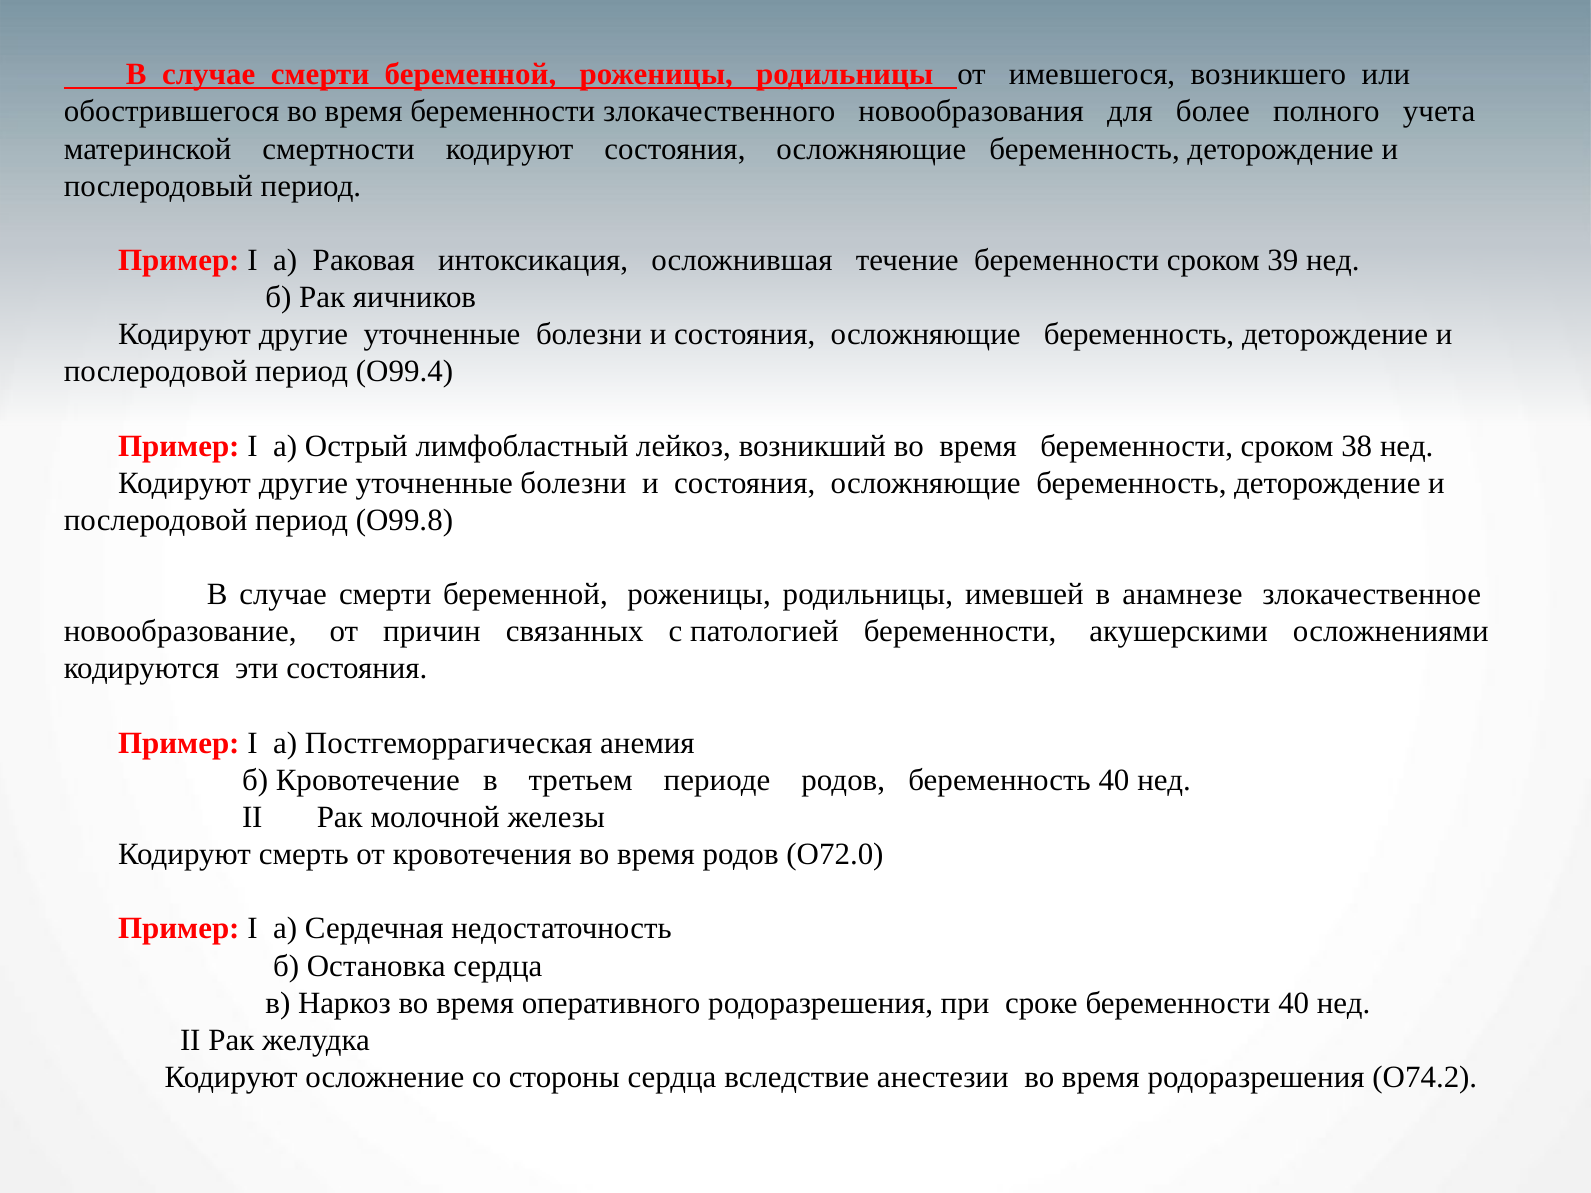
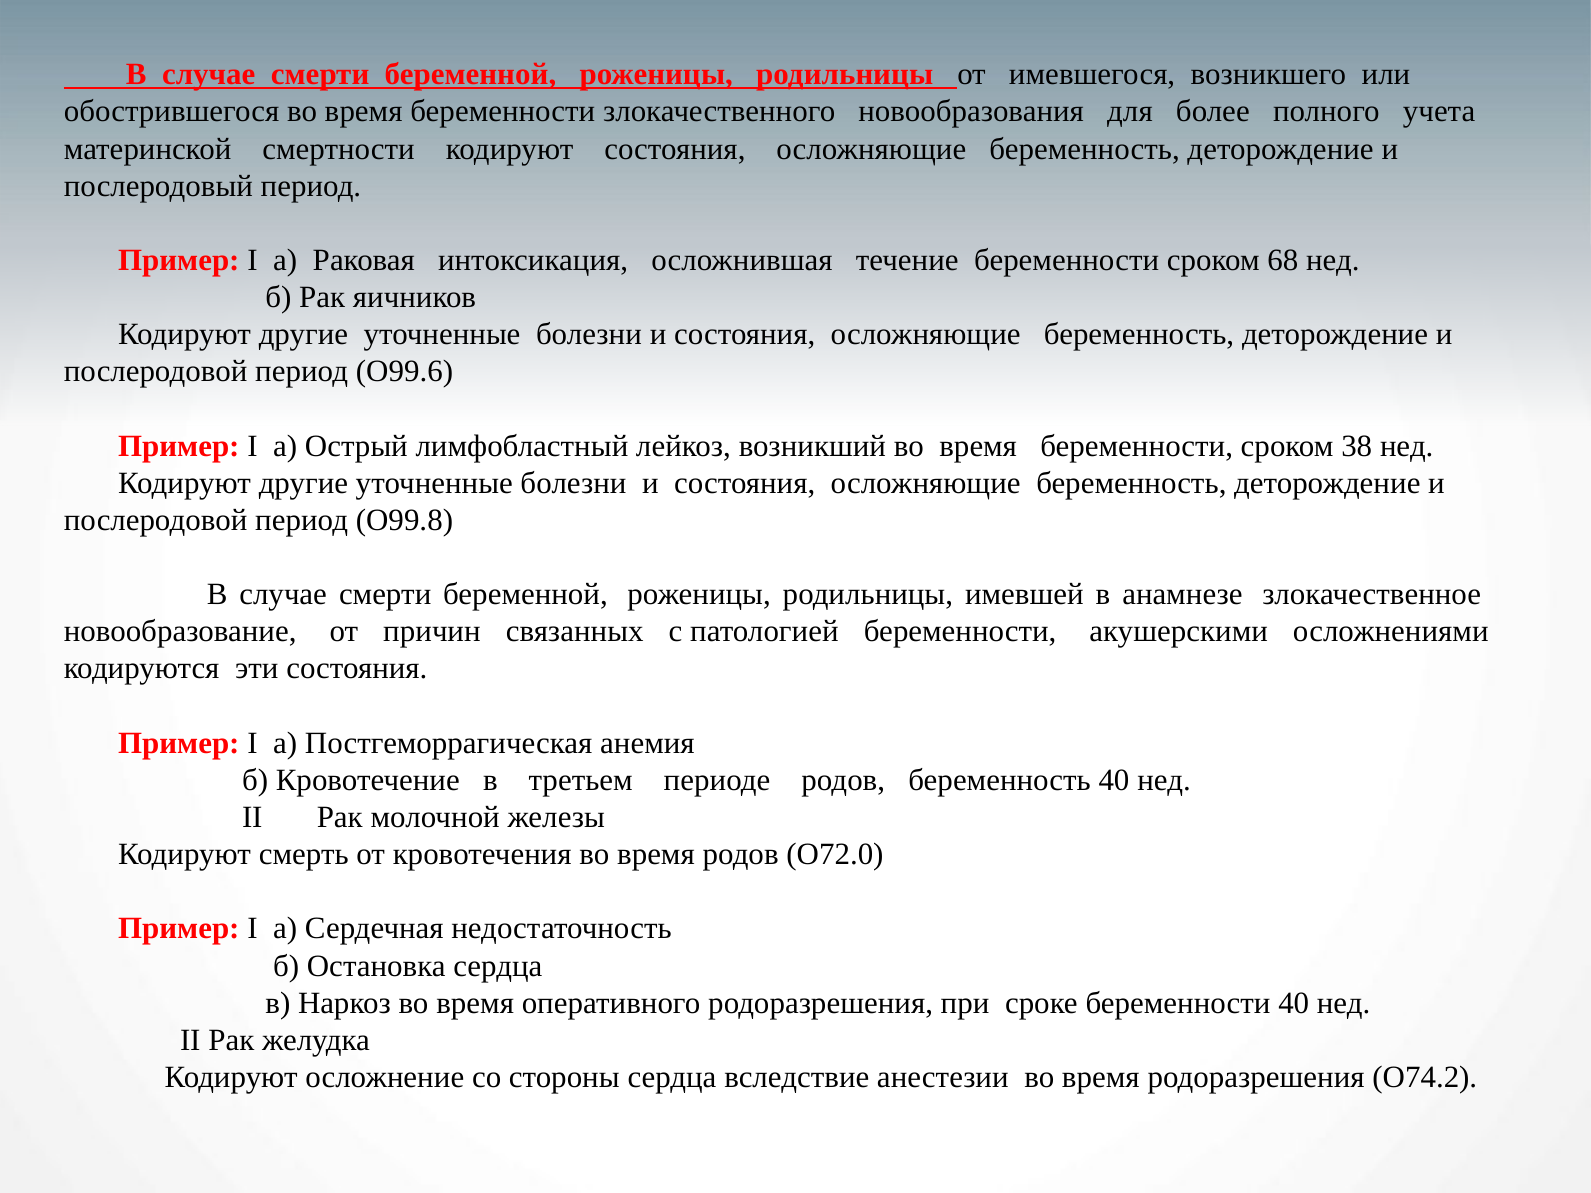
39: 39 -> 68
О99.4: О99.4 -> О99.6
